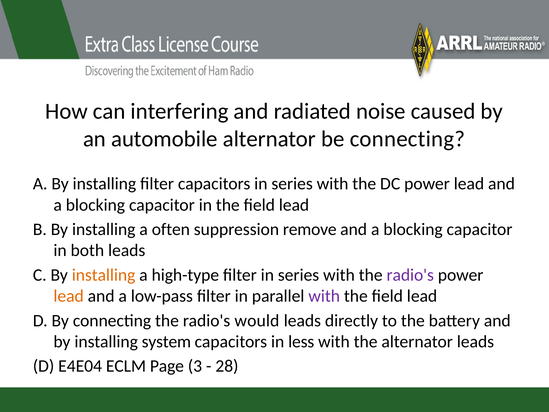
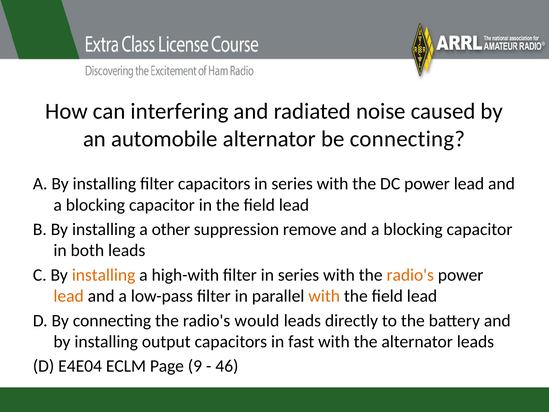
often: often -> other
high-type: high-type -> high-with
radio's at (410, 275) colour: purple -> orange
with at (324, 296) colour: purple -> orange
system: system -> output
less: less -> fast
3: 3 -> 9
28: 28 -> 46
